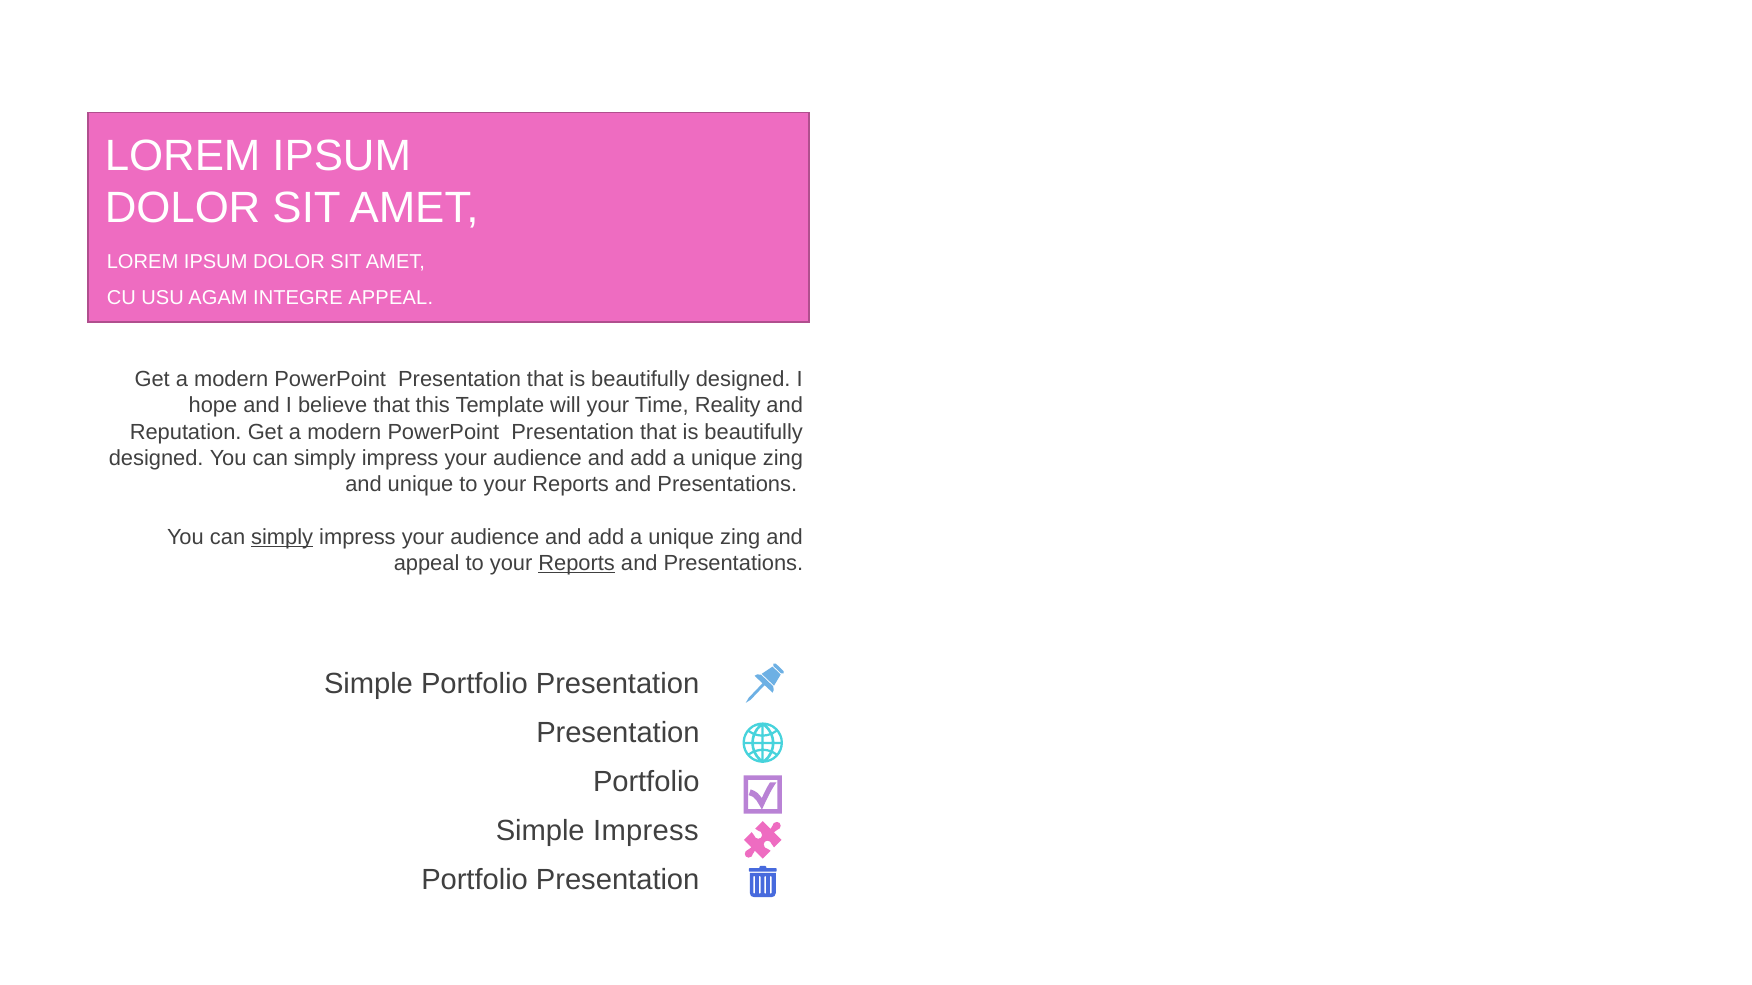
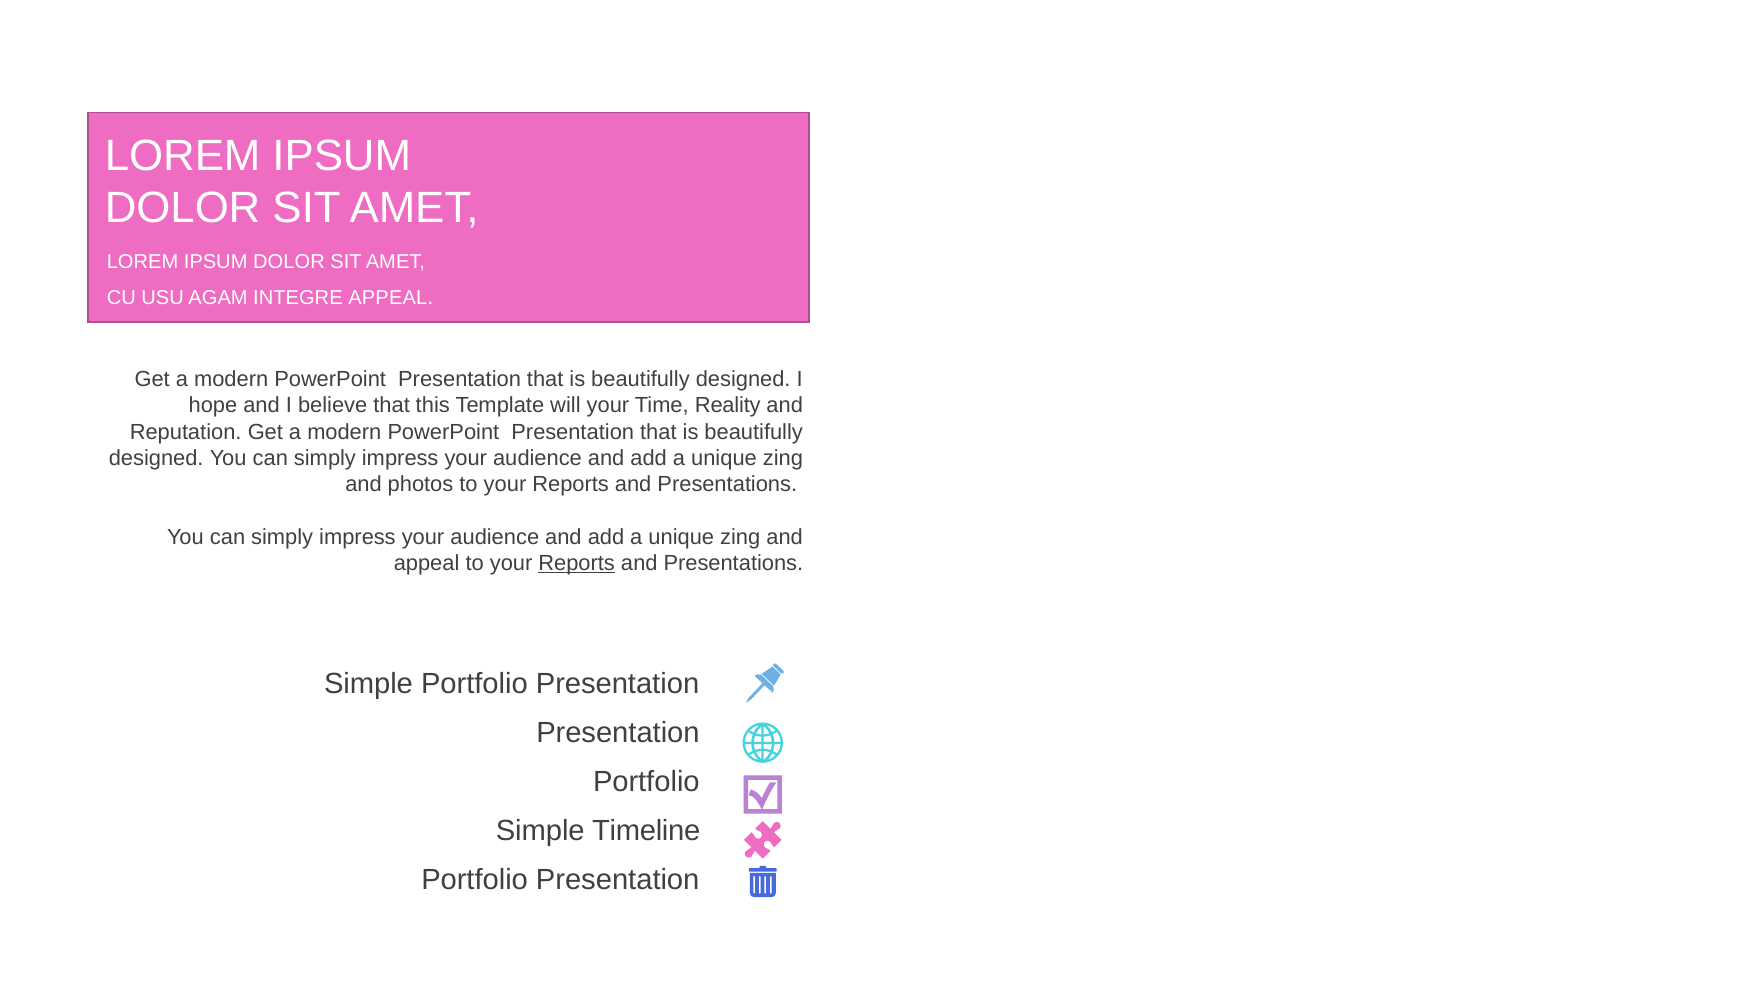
and unique: unique -> photos
simply at (282, 537) underline: present -> none
Simple Impress: Impress -> Timeline
